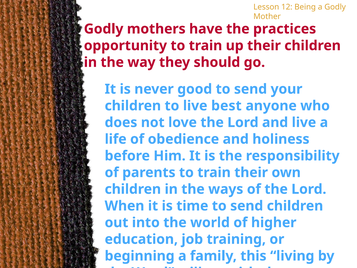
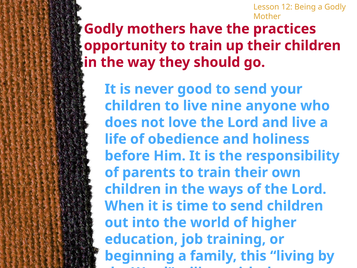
best: best -> nine
